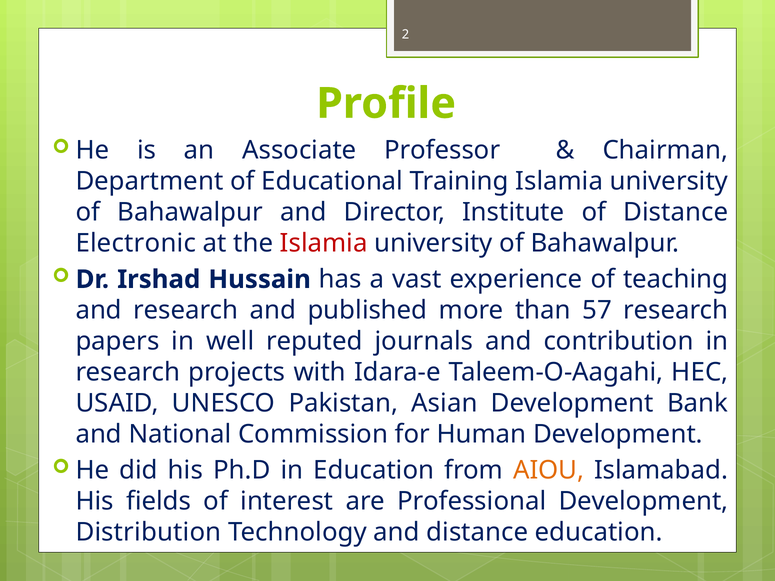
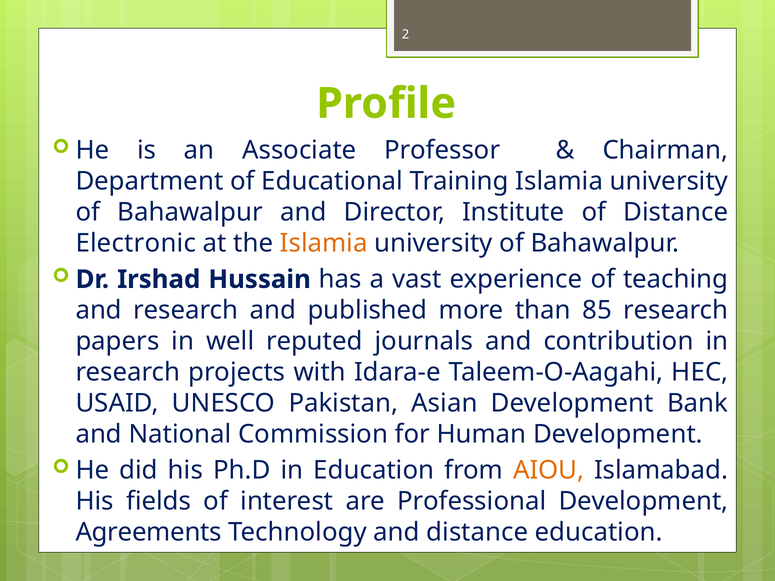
Islamia at (324, 243) colour: red -> orange
57: 57 -> 85
Distribution: Distribution -> Agreements
